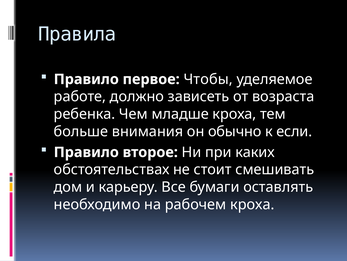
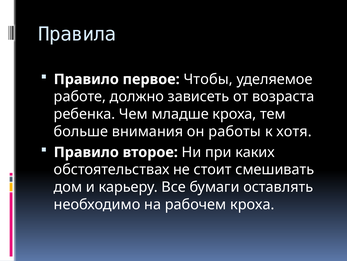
обычно: обычно -> работы
если: если -> хотя
